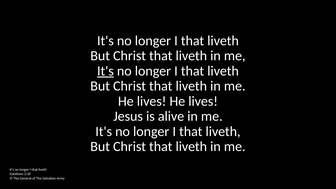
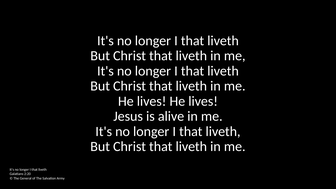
It's at (105, 71) underline: present -> none
